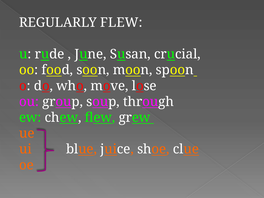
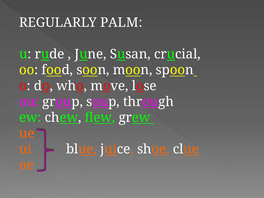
REGULARLY FLEW: FLEW -> PALM
